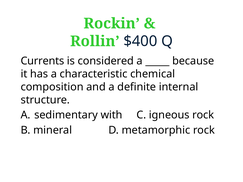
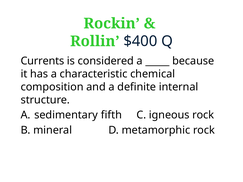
with: with -> fifth
